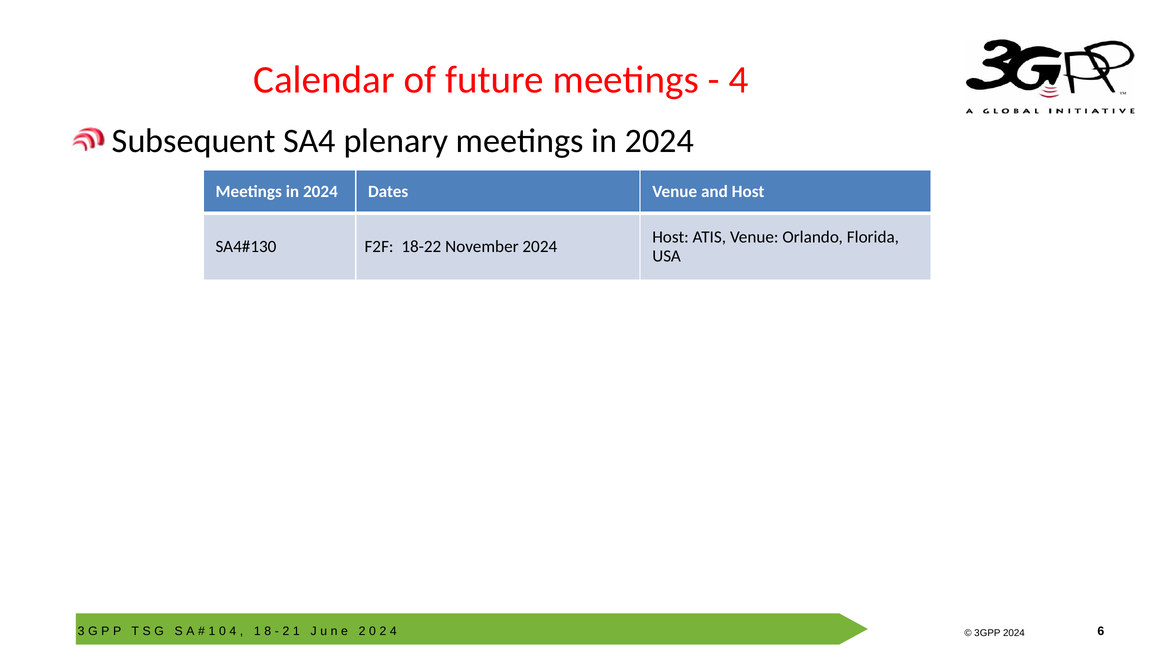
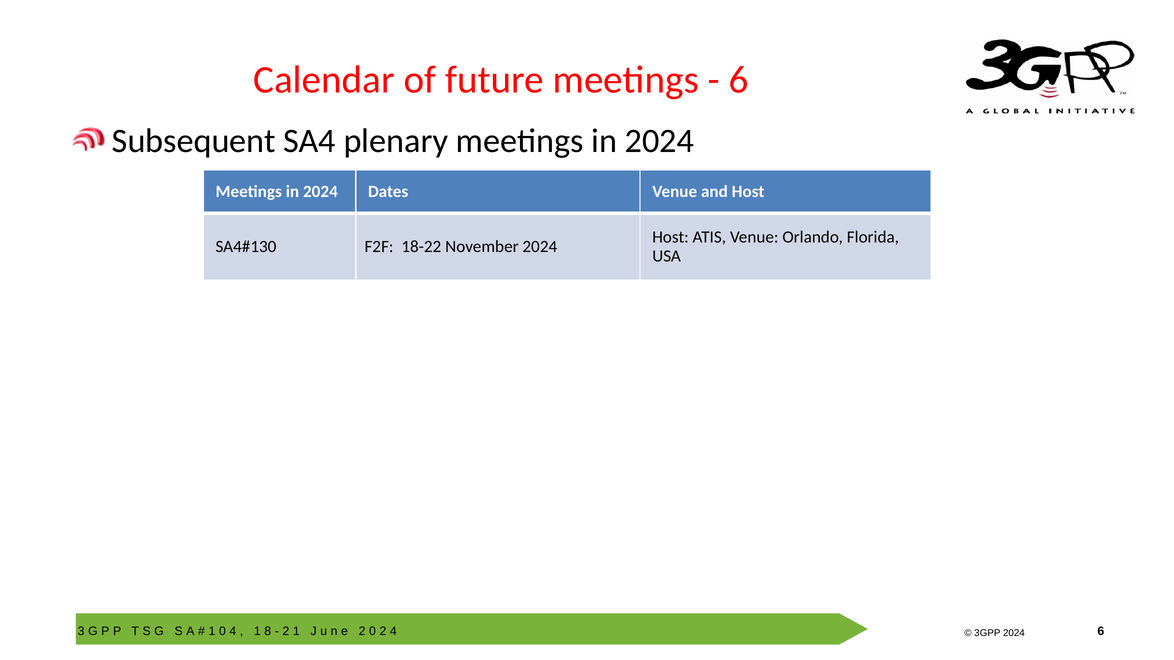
4 at (738, 80): 4 -> 6
